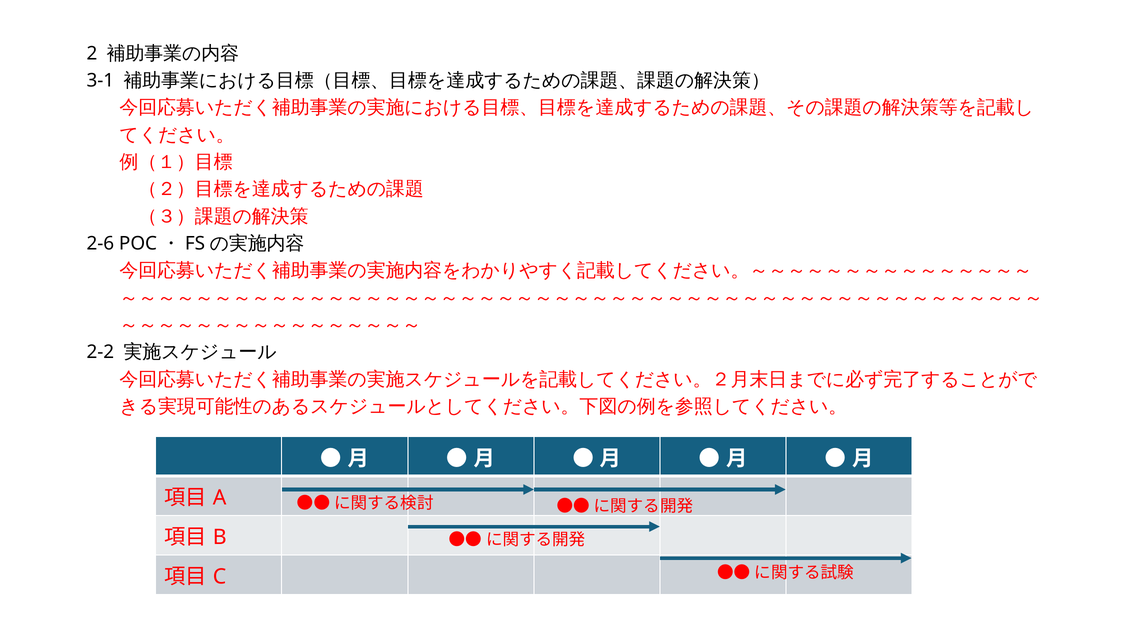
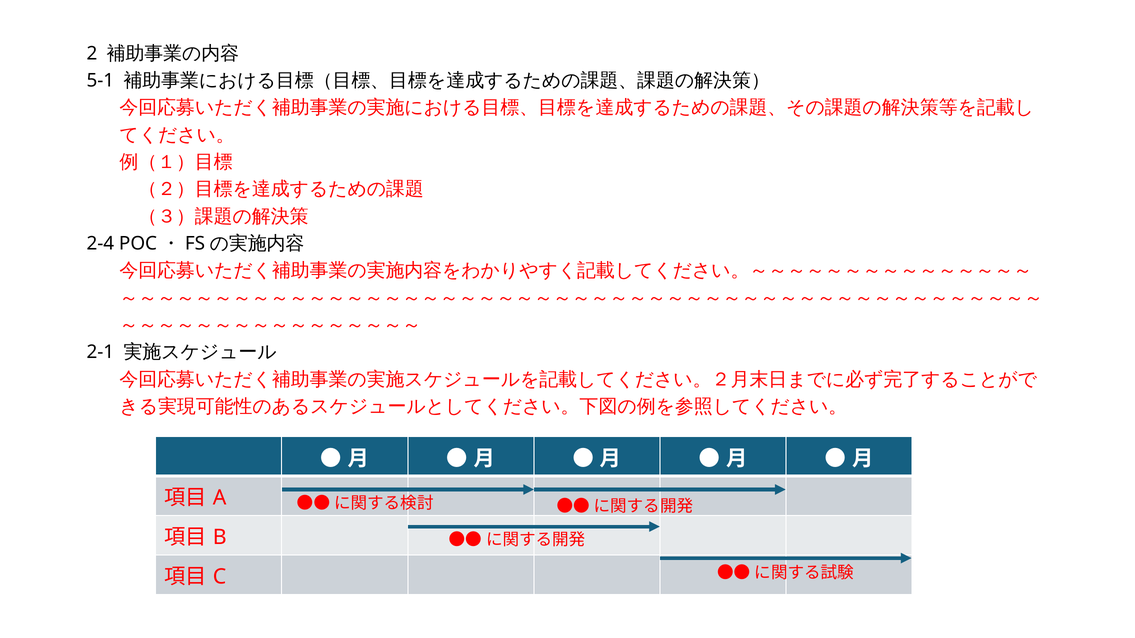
3-1: 3-1 -> 5-1
2-6: 2-6 -> 2-4
2-2: 2-2 -> 2-1
